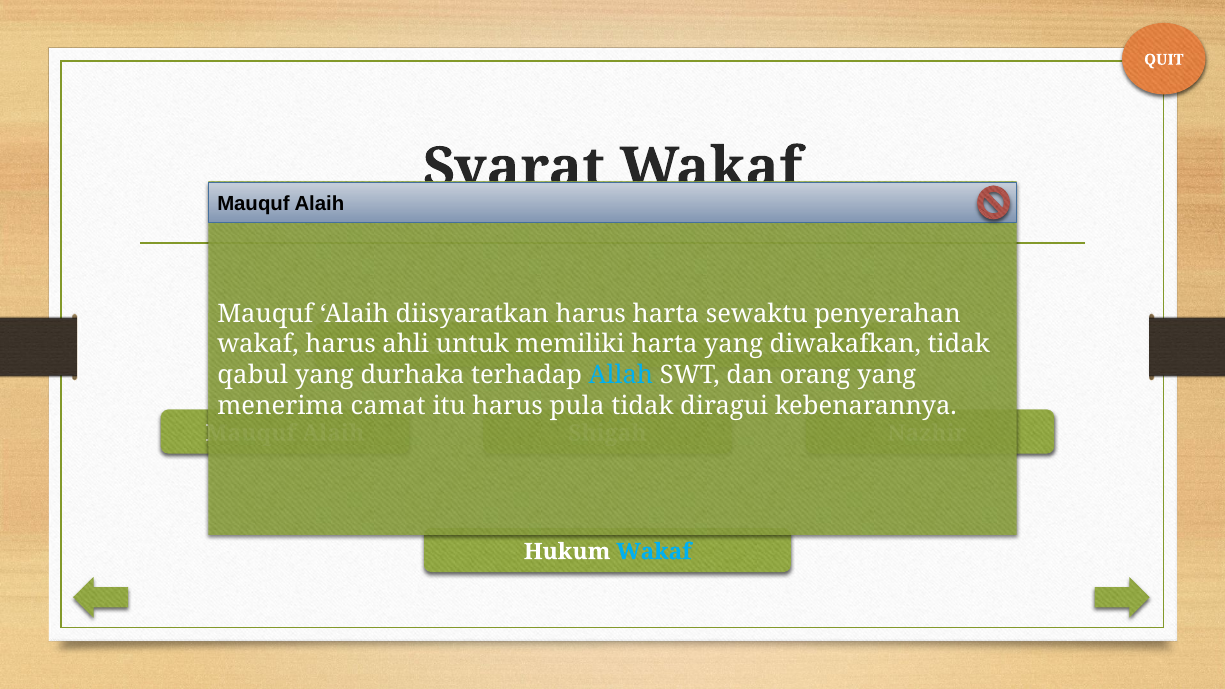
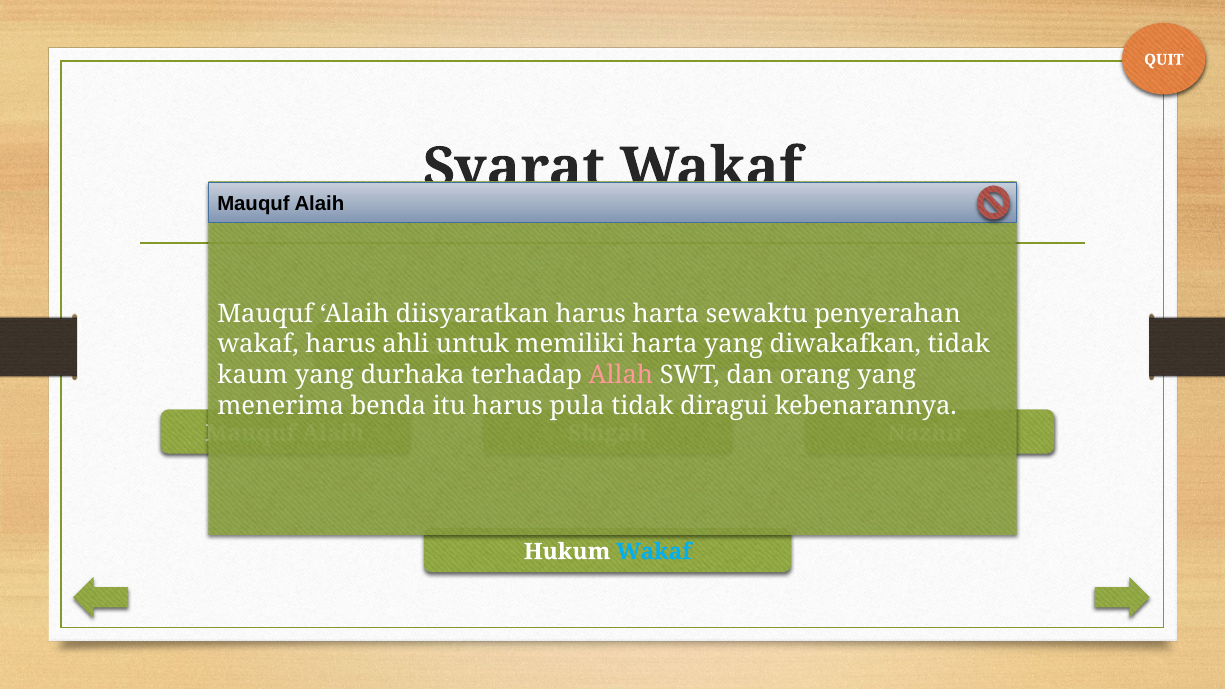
qabul: qabul -> kaum
Allah colour: light blue -> pink
camat: camat -> benda
